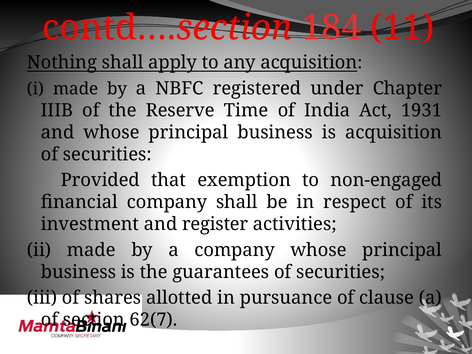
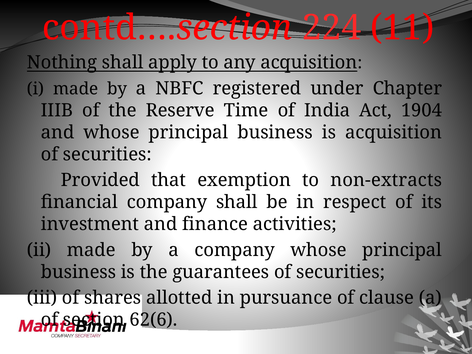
184: 184 -> 224
1931: 1931 -> 1904
non-engaged: non-engaged -> non-extracts
register: register -> finance
62(7: 62(7 -> 62(6
